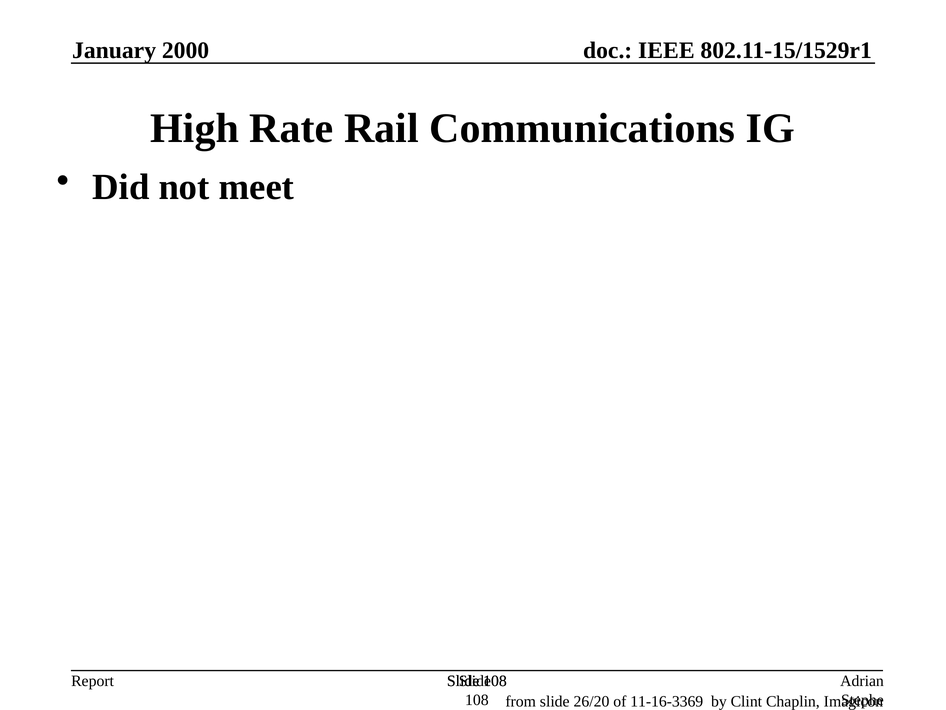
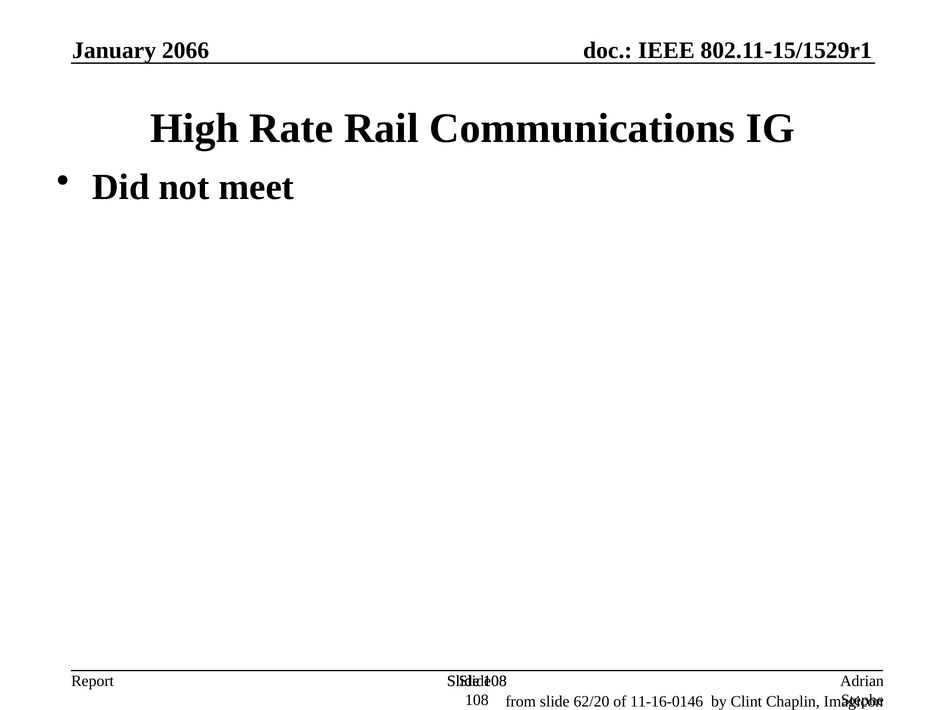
2000: 2000 -> 2066
26/20: 26/20 -> 62/20
11-16-3369: 11-16-3369 -> 11-16-0146
